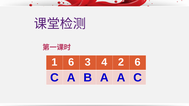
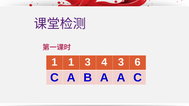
1 6: 6 -> 1
4 2: 2 -> 3
